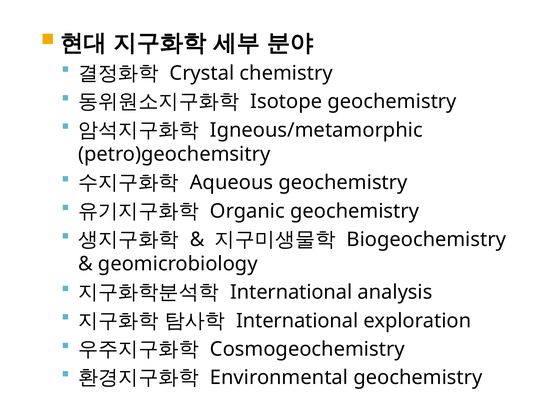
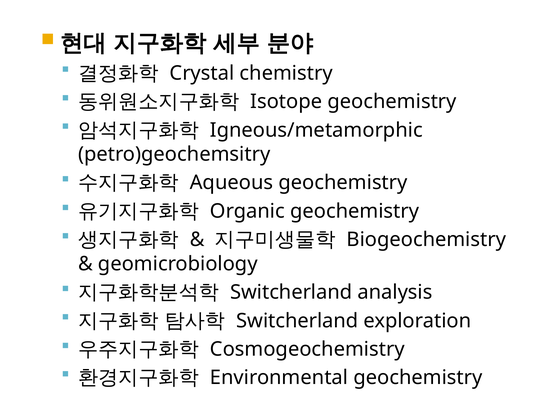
International at (291, 293): International -> Switcherland
International at (297, 321): International -> Switcherland
